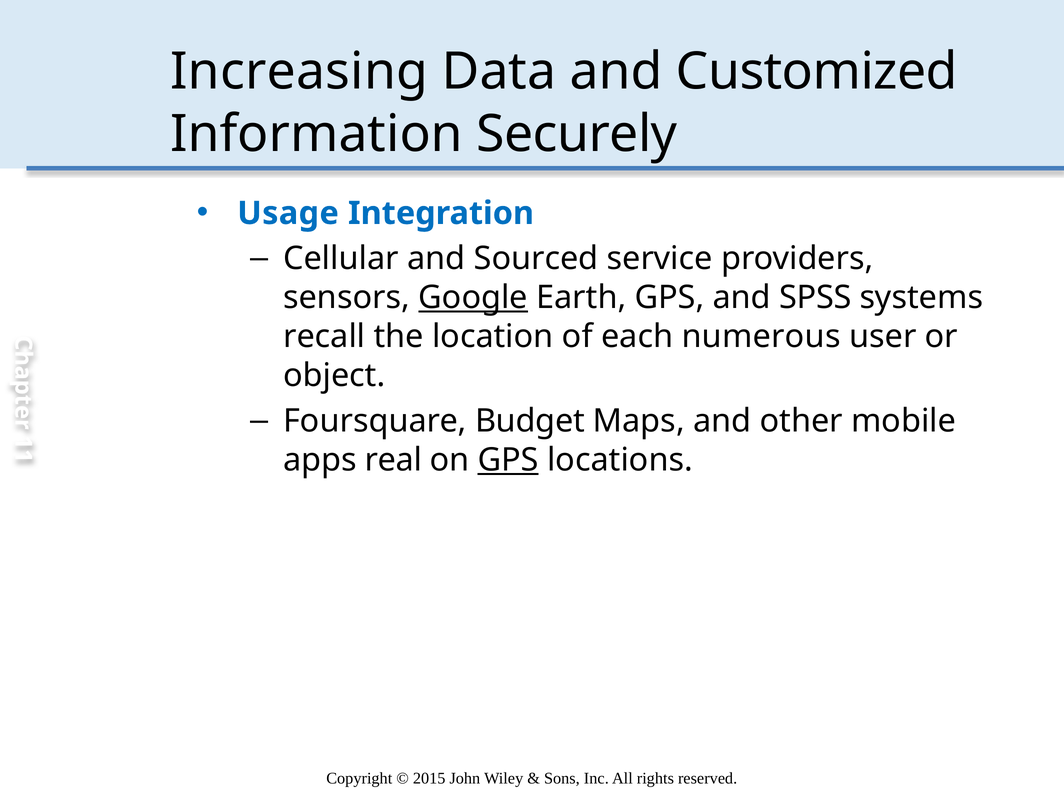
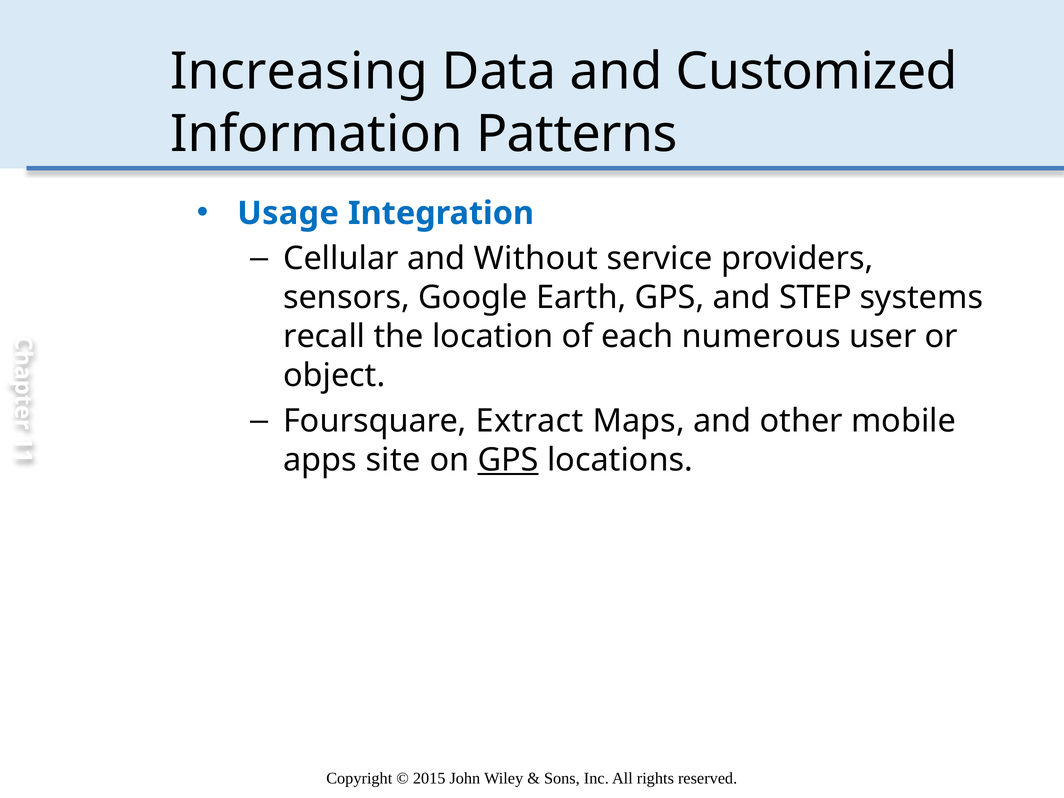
Securely: Securely -> Patterns
Sourced: Sourced -> Without
Google underline: present -> none
SPSS: SPSS -> STEP
Budget: Budget -> Extract
real: real -> site
